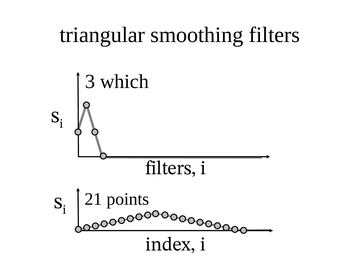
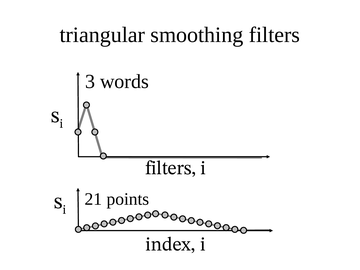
which: which -> words
